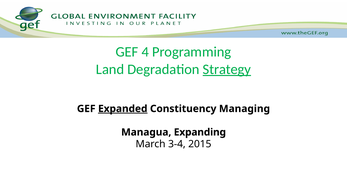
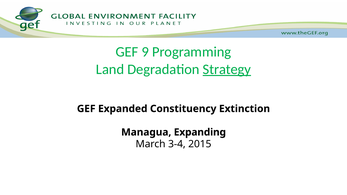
4: 4 -> 9
Expanded underline: present -> none
Managing: Managing -> Extinction
